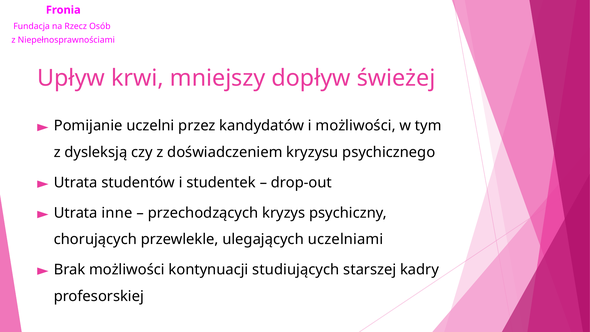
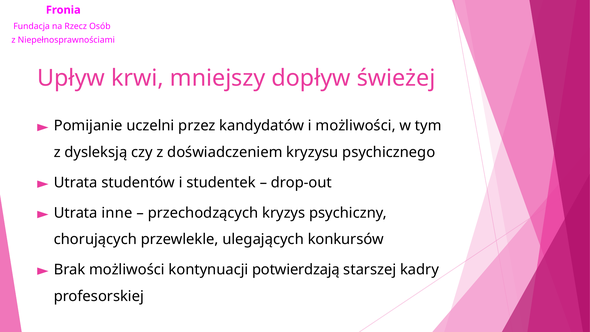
uczelniami: uczelniami -> konkursów
studiujących: studiujących -> potwierdzają
